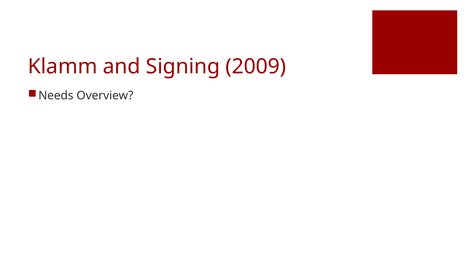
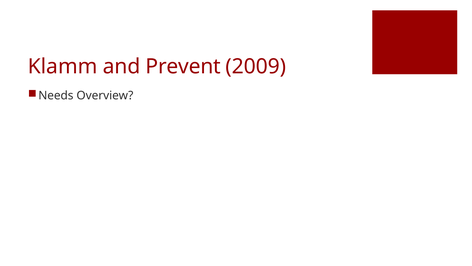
Signing: Signing -> Prevent
